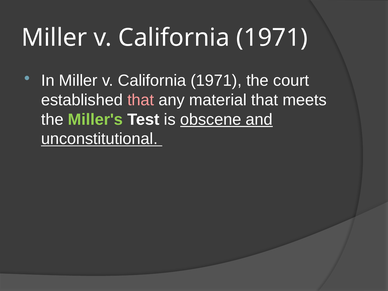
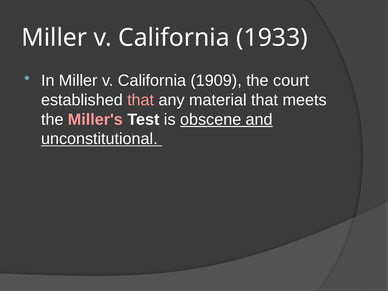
1971 at (272, 38): 1971 -> 1933
1971 at (216, 81): 1971 -> 1909
Miller's colour: light green -> pink
